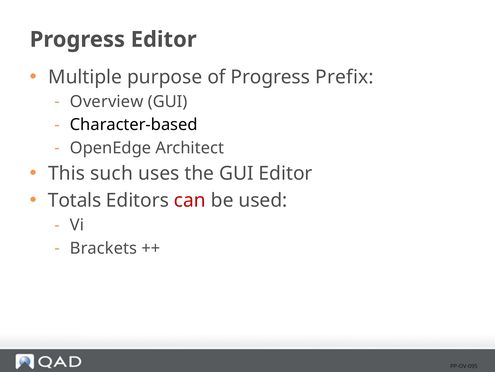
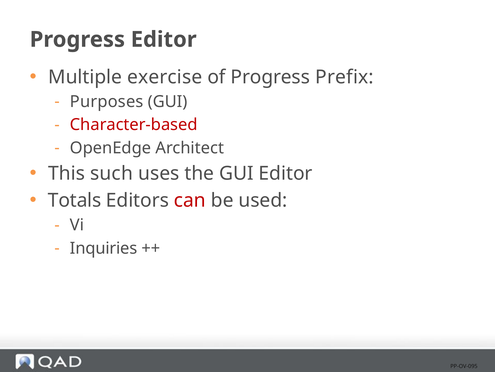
purpose: purpose -> exercise
Overview: Overview -> Purposes
Character-based colour: black -> red
Brackets: Brackets -> Inquiries
